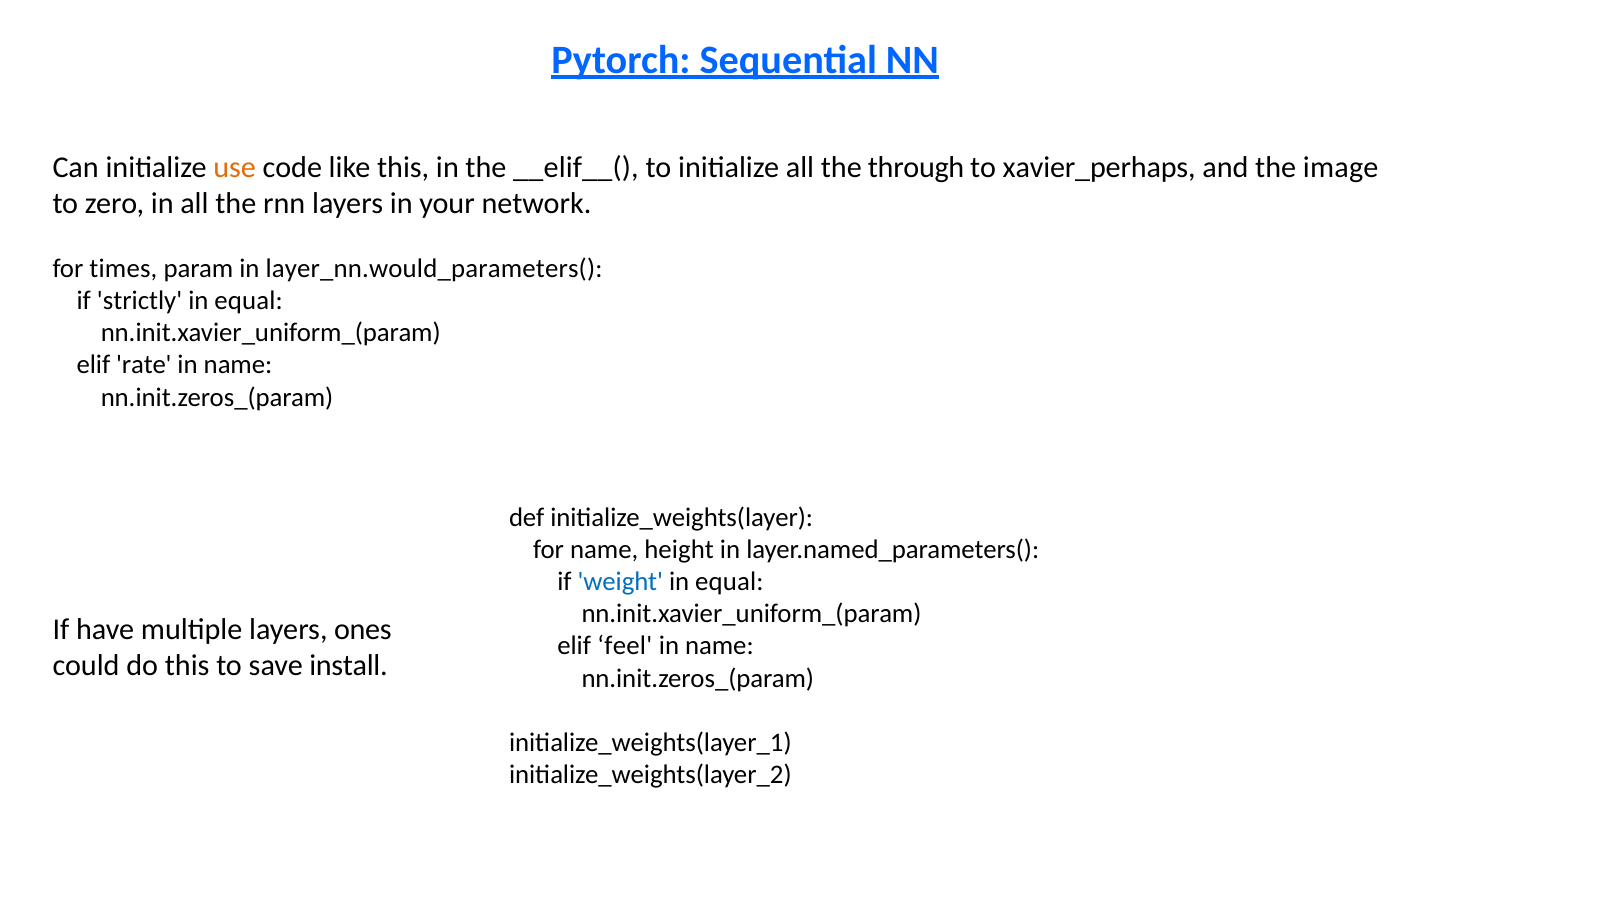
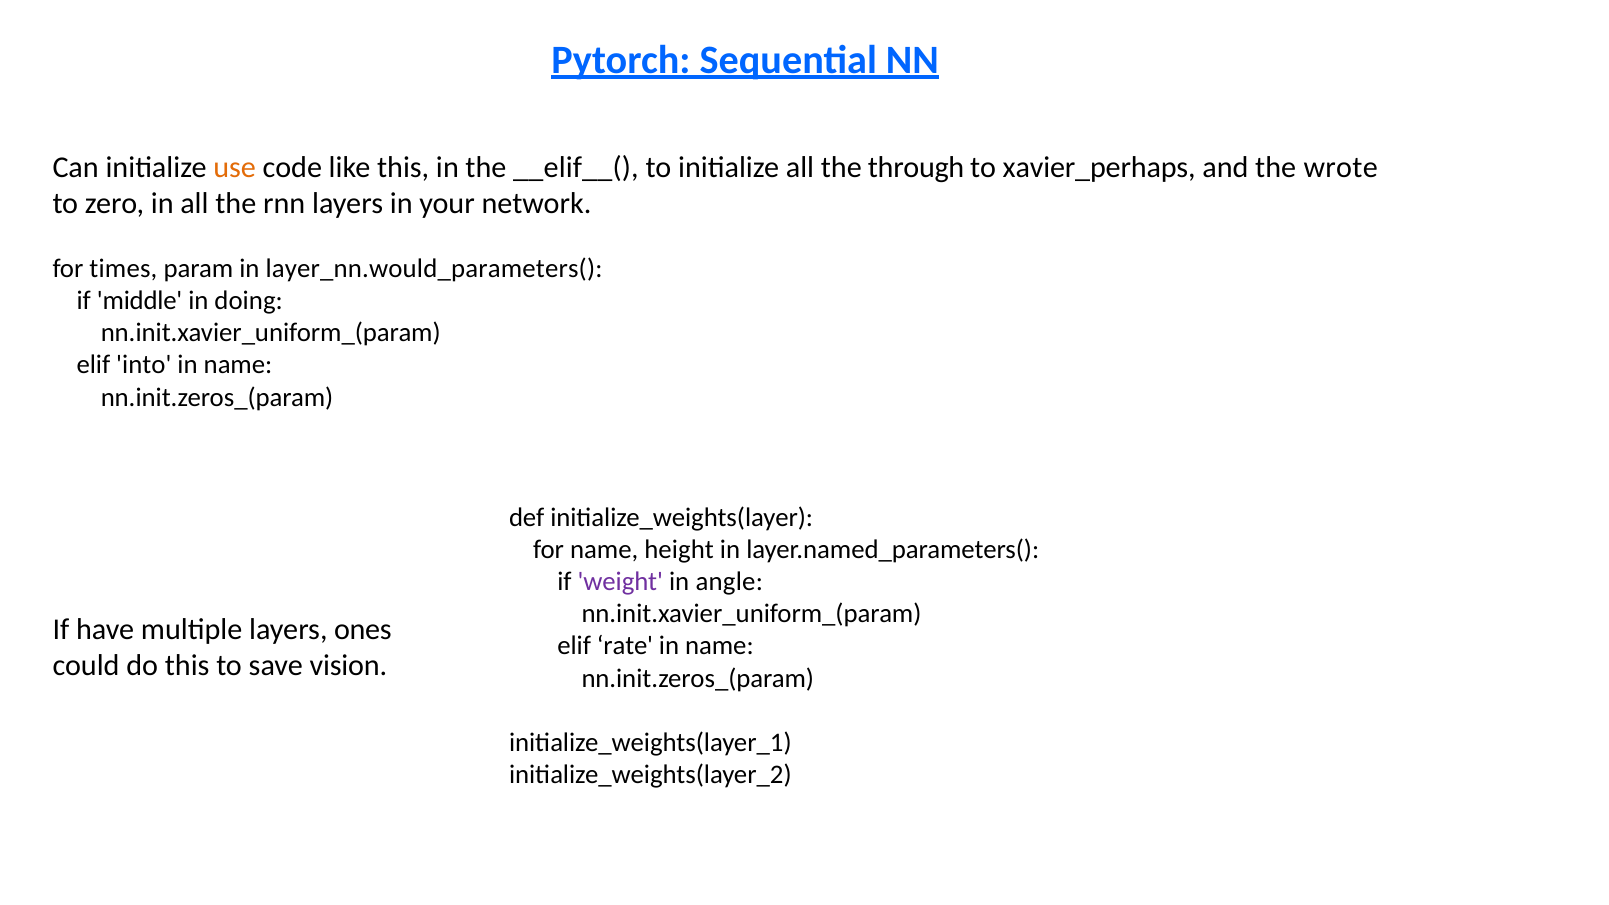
image: image -> wrote
strictly: strictly -> middle
equal at (249, 301): equal -> doing
rate: rate -> into
weight colour: blue -> purple
equal at (729, 582): equal -> angle
feel: feel -> rate
install: install -> vision
